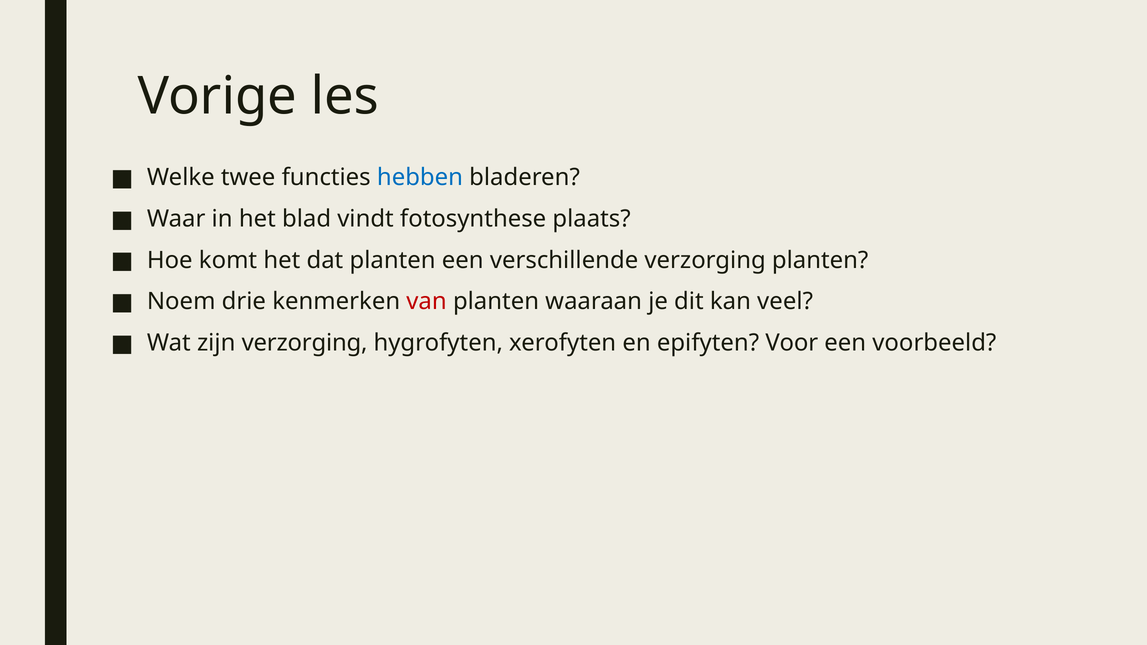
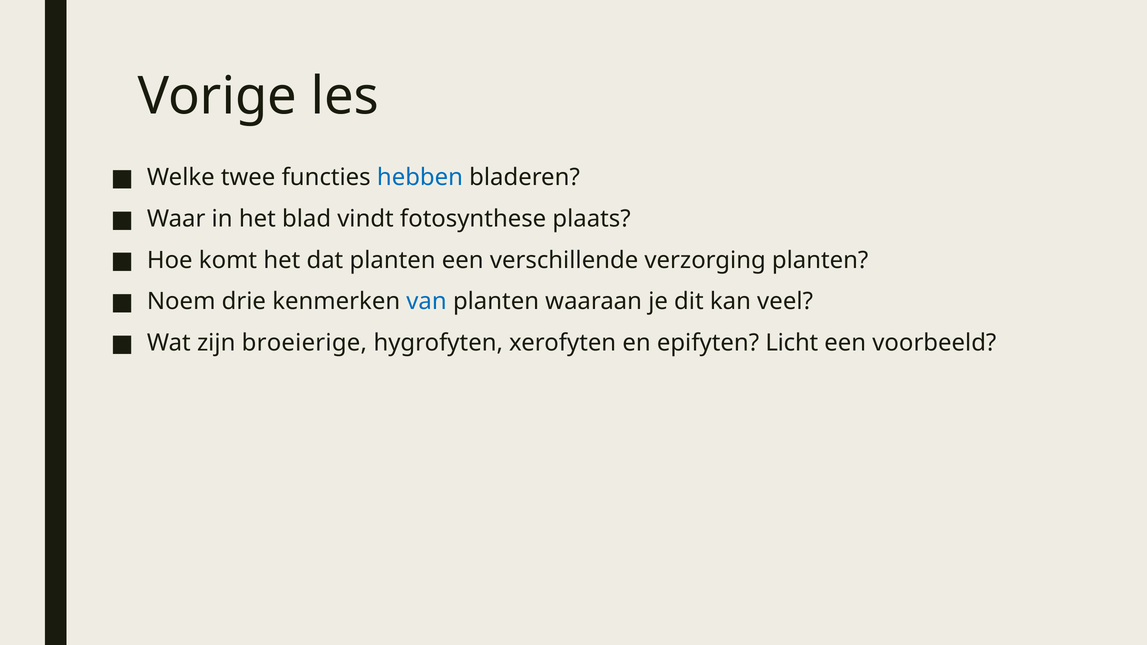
van colour: red -> blue
zijn verzorging: verzorging -> broeierige
Voor: Voor -> Licht
